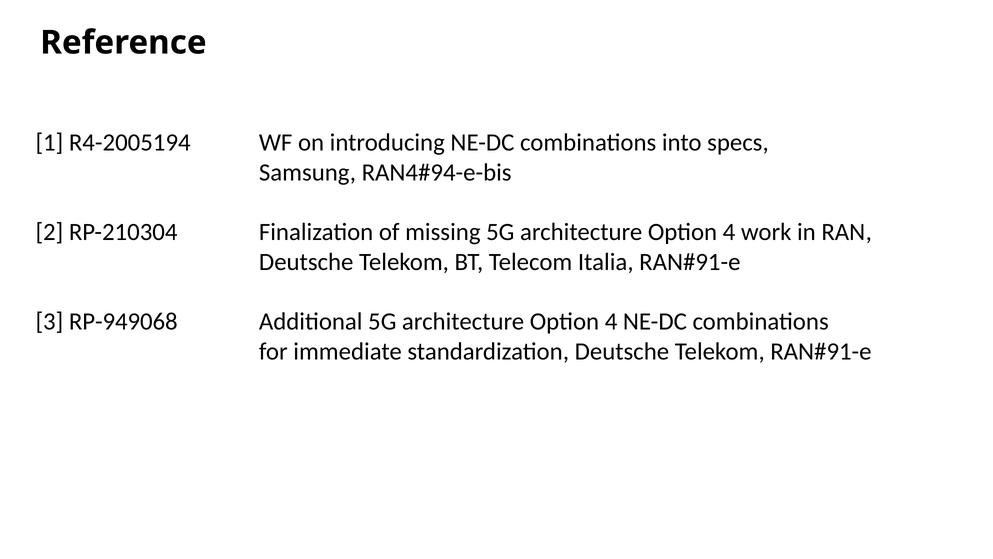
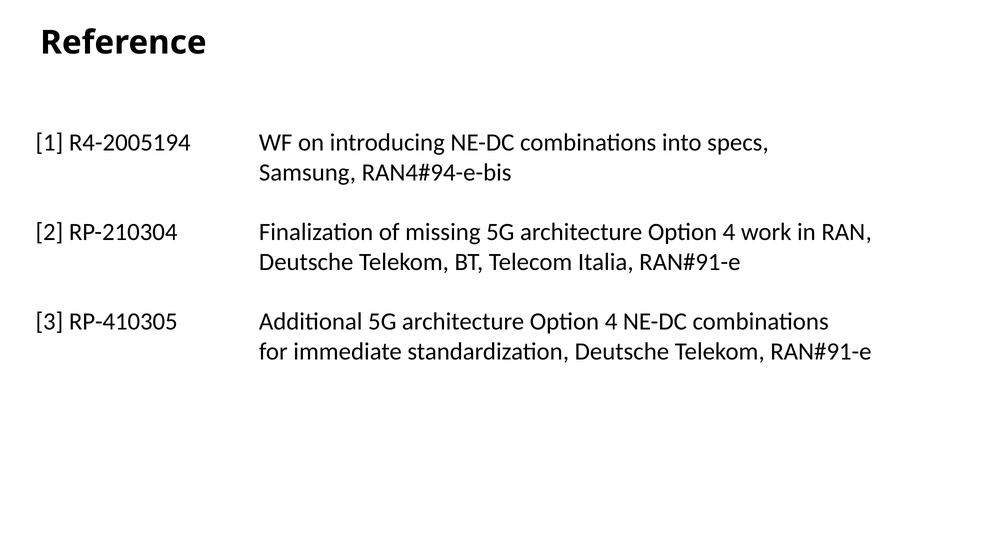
RP-949068: RP-949068 -> RP-410305
